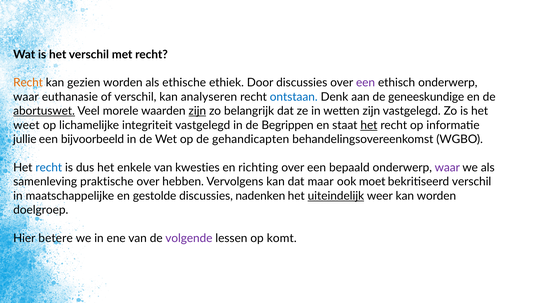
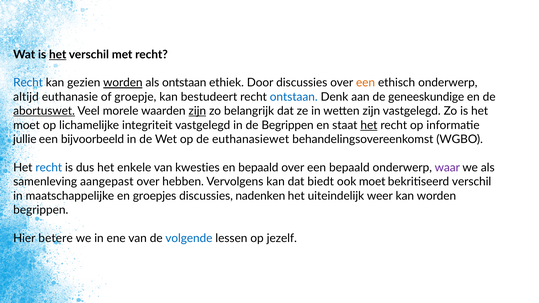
het at (58, 55) underline: none -> present
Recht at (28, 83) colour: orange -> blue
worden at (123, 83) underline: none -> present
als ethische: ethische -> ontstaan
een at (366, 83) colour: purple -> orange
waar at (26, 97): waar -> altijd
of verschil: verschil -> groepje
analyseren: analyseren -> bestudeert
weet at (26, 125): weet -> moet
gehandicapten: gehandicapten -> euthanasiewet
en richting: richting -> bepaald
praktische: praktische -> aangepast
maar: maar -> biedt
gestolde: gestolde -> groepjes
uiteindelijk underline: present -> none
doelgroep at (41, 210): doelgroep -> begrippen
volgende colour: purple -> blue
komt: komt -> jezelf
